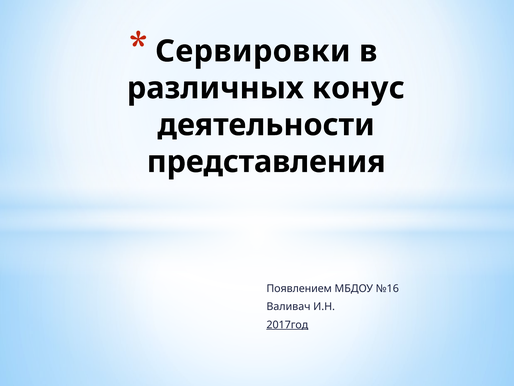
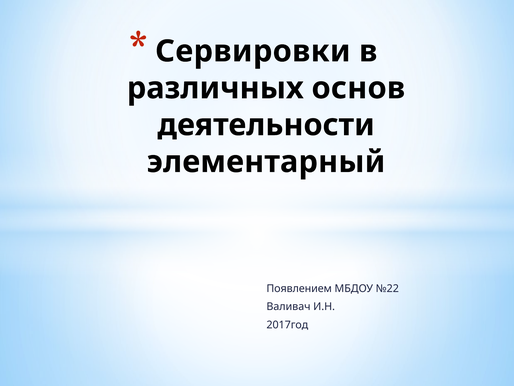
конус: конус -> основ
представления: представления -> элементарный
№16: №16 -> №22
2017год underline: present -> none
